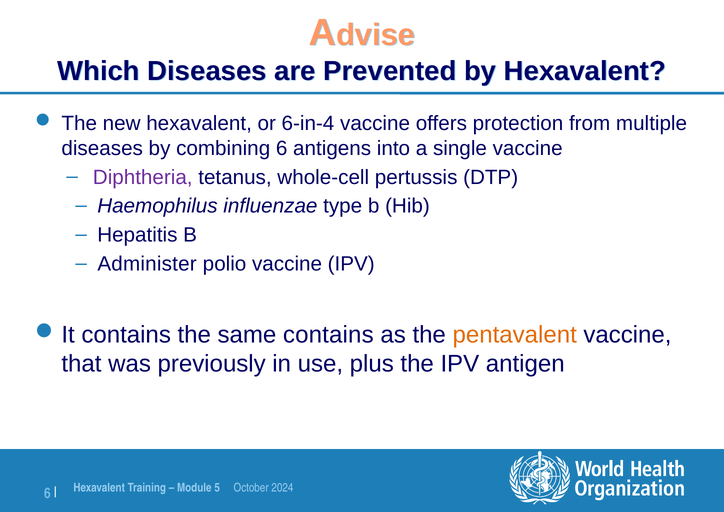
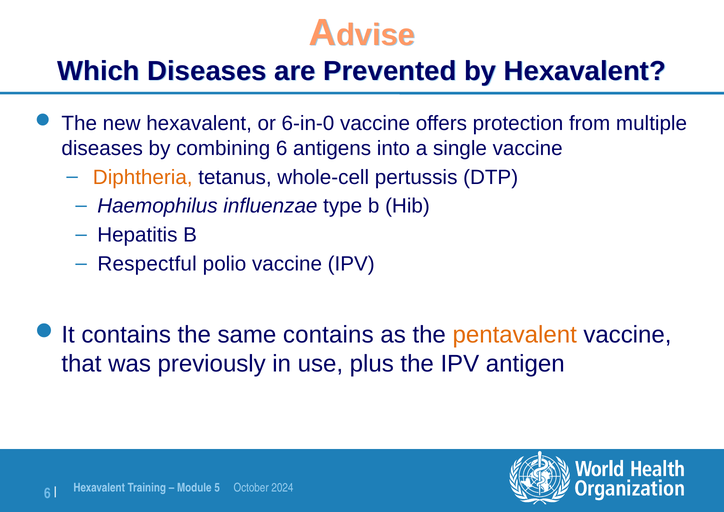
6-in-4: 6-in-4 -> 6-in-0
Diphtheria colour: purple -> orange
Administer: Administer -> Respectful
